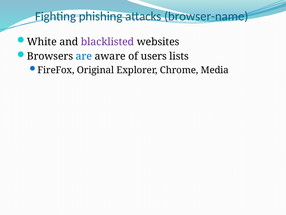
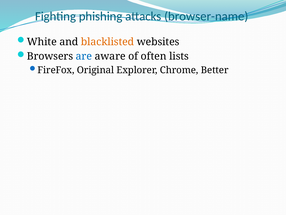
blacklisted colour: purple -> orange
users: users -> often
Media: Media -> Better
